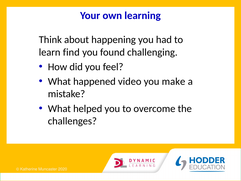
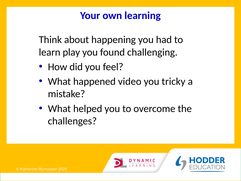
find: find -> play
make: make -> tricky
